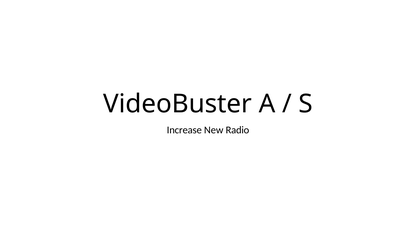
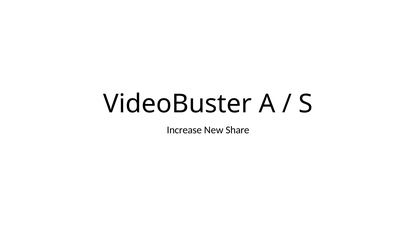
Radio: Radio -> Share
